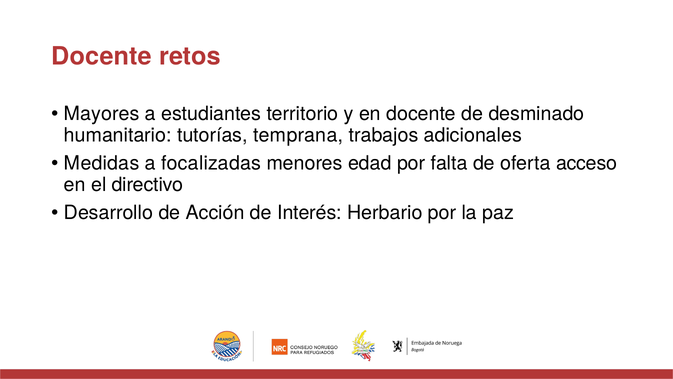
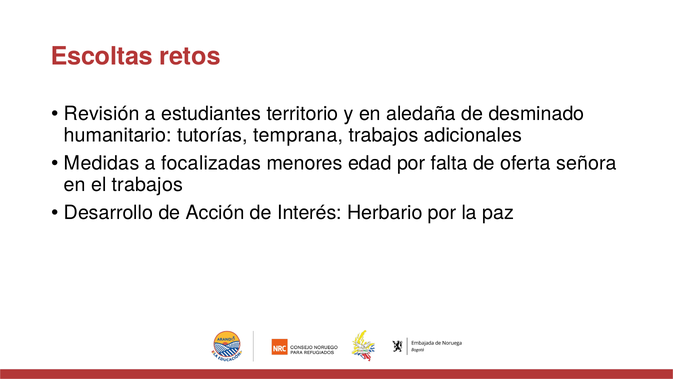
Docente at (102, 57): Docente -> Escoltas
Mayores: Mayores -> Revisión
en docente: docente -> aledaña
acceso: acceso -> señora
el directivo: directivo -> trabajos
